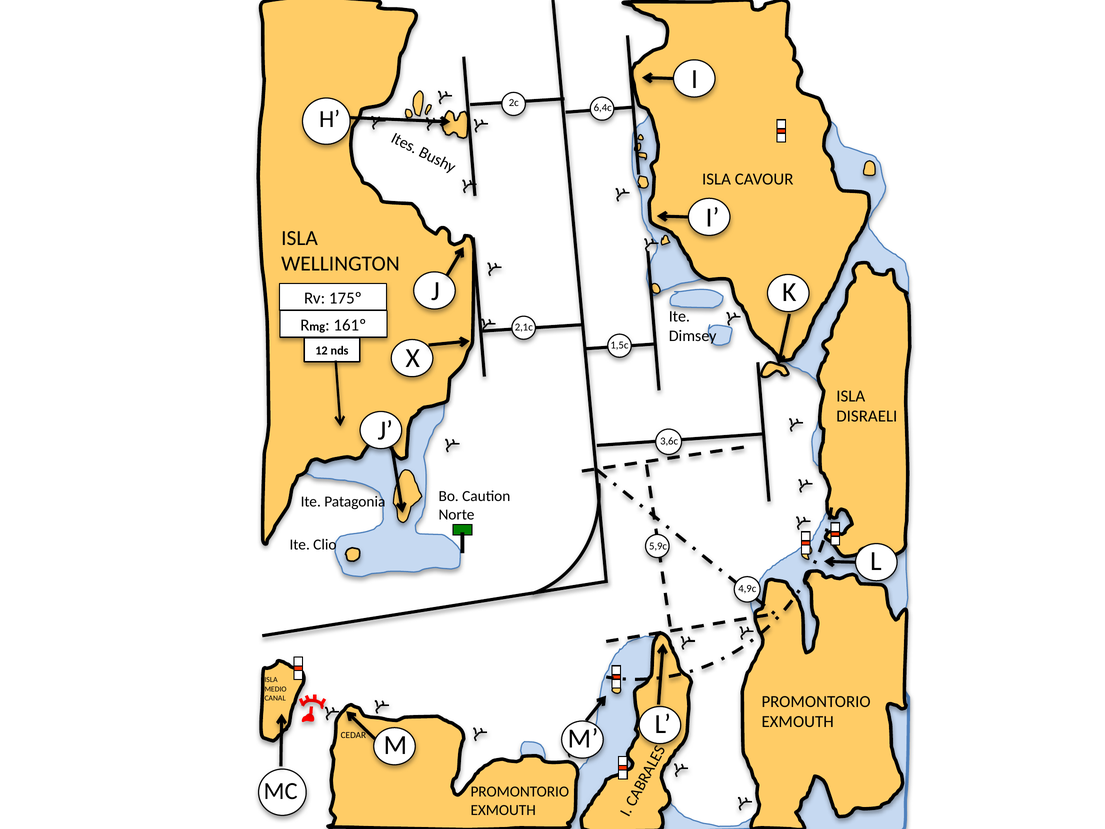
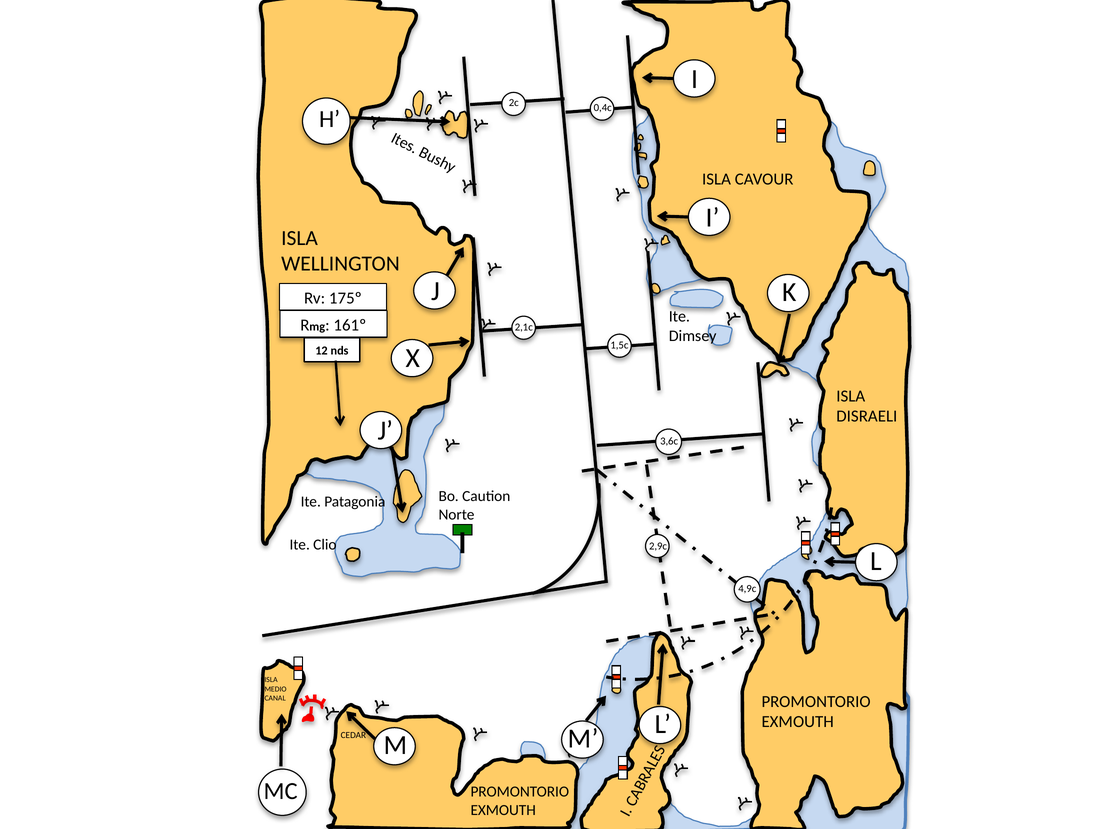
6,4c: 6,4c -> 0,4c
5,9c: 5,9c -> 2,9c
